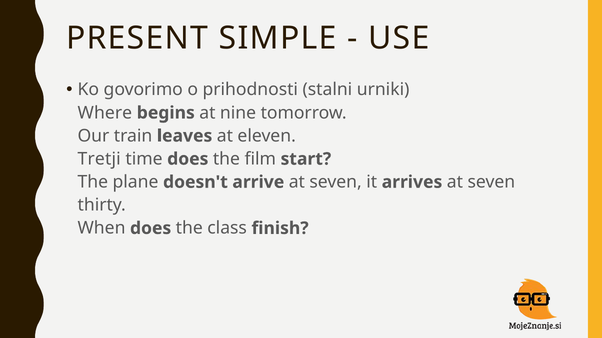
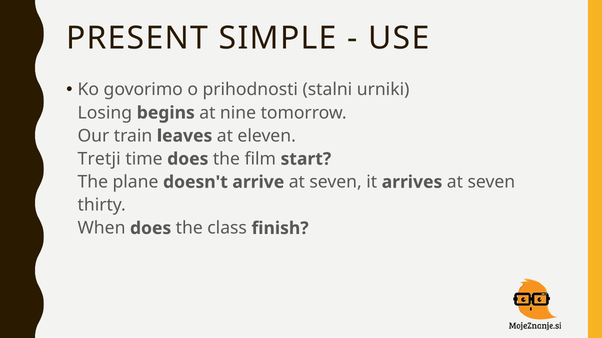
Where: Where -> Losing
